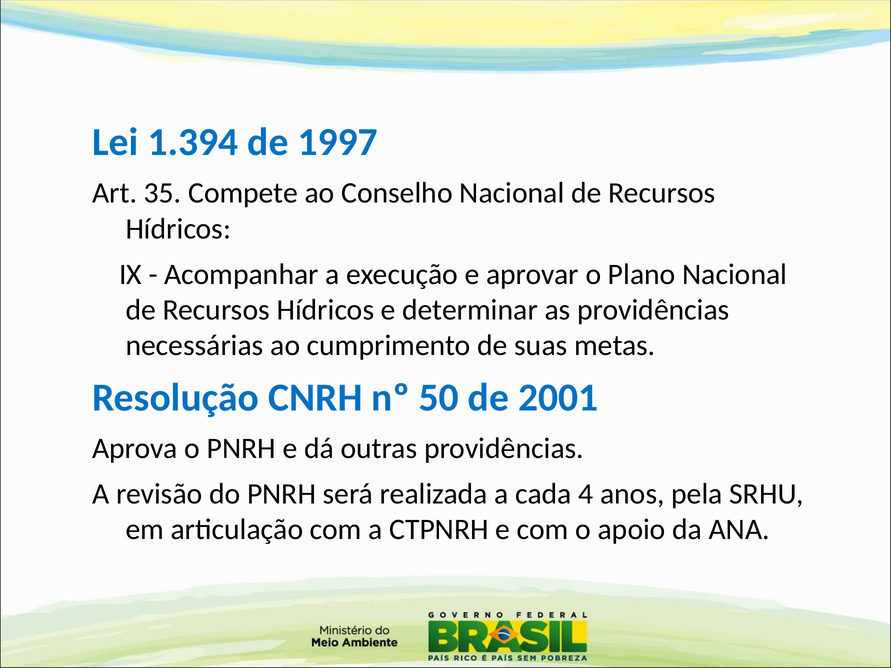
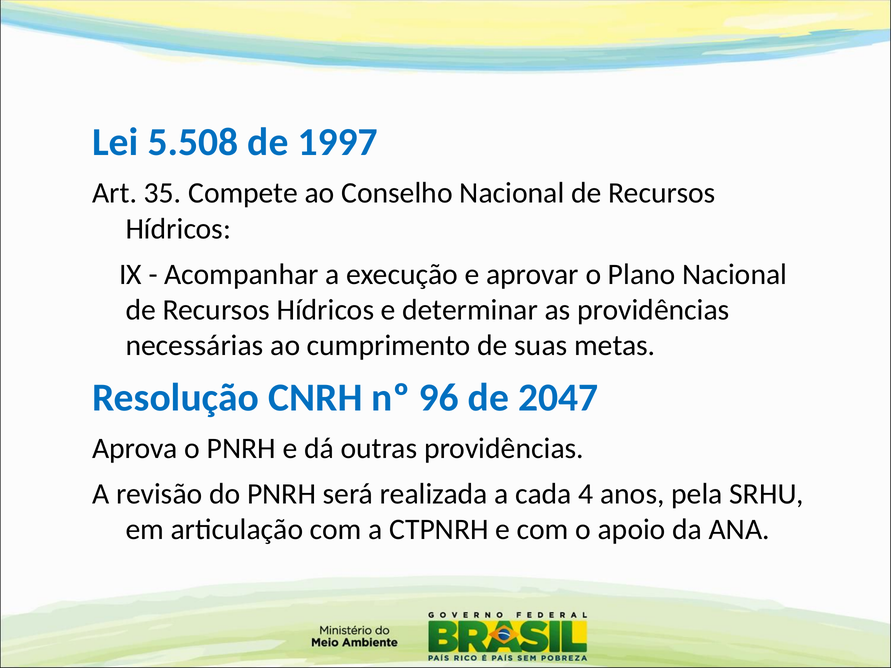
1.394: 1.394 -> 5.508
50: 50 -> 96
2001: 2001 -> 2047
